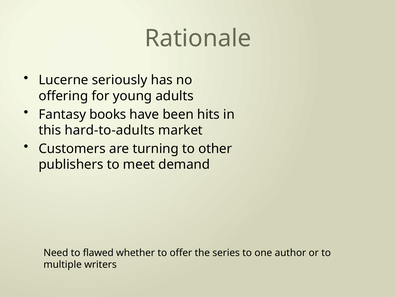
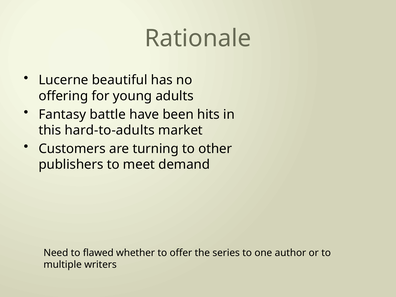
seriously: seriously -> beautiful
books: books -> battle
